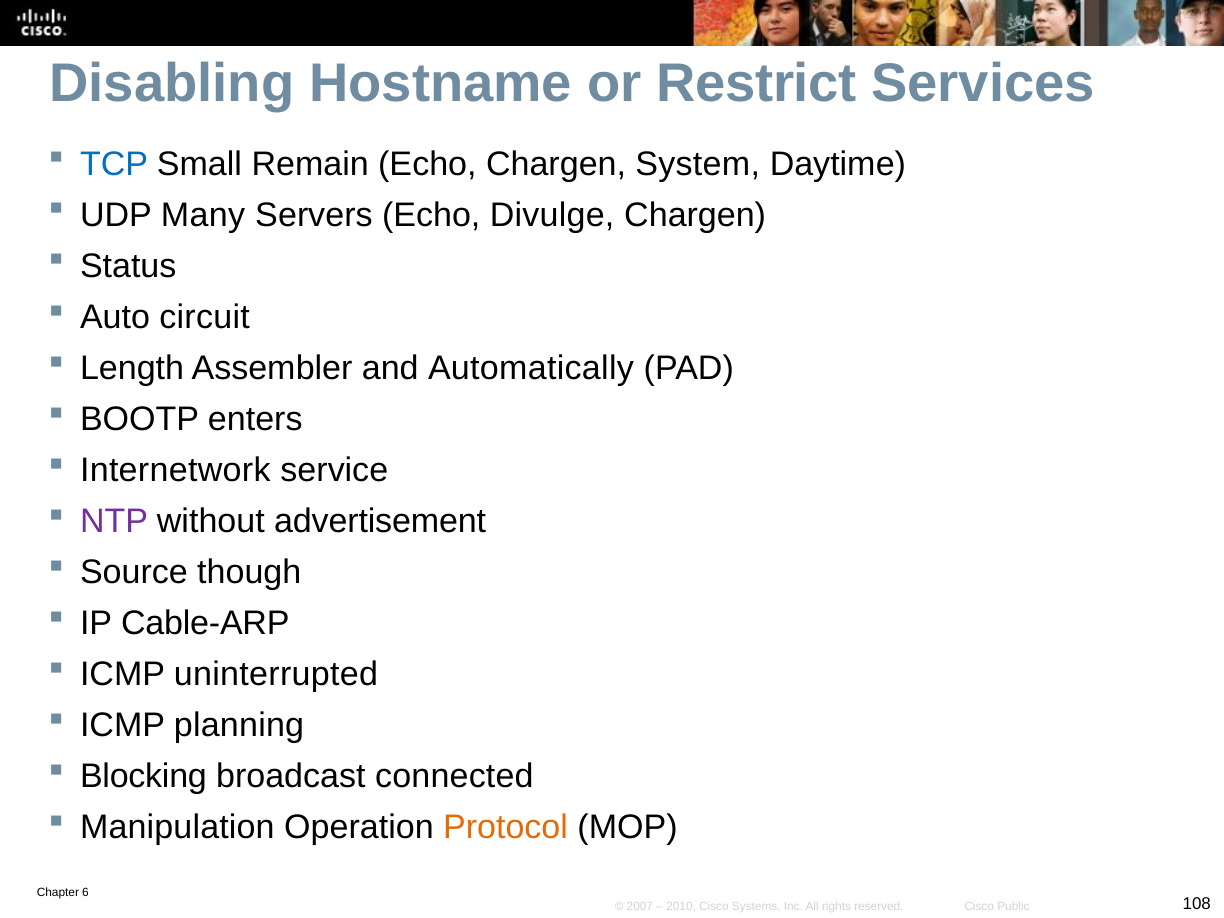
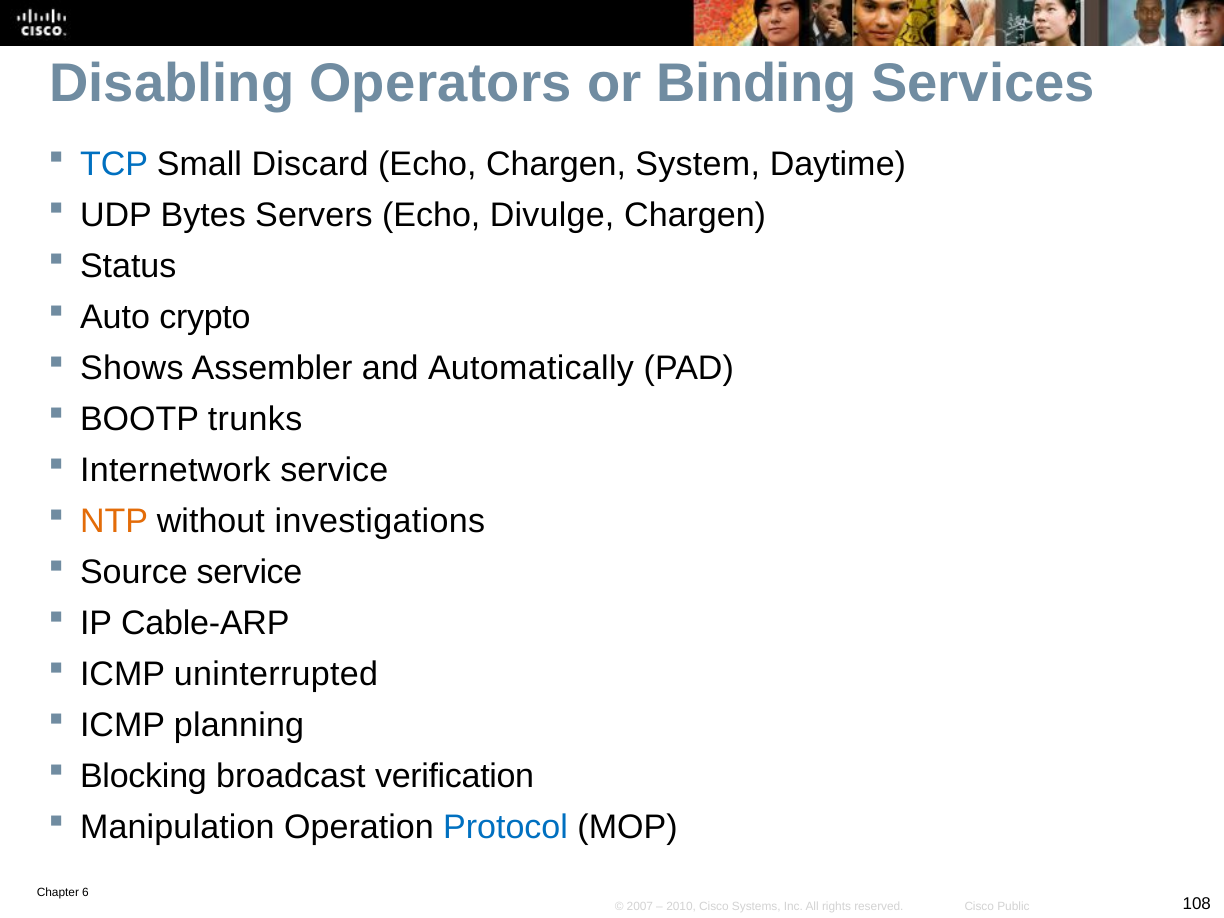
Hostname: Hostname -> Operators
Restrict: Restrict -> Binding
Remain: Remain -> Discard
Many: Many -> Bytes
circuit: circuit -> crypto
Length: Length -> Shows
enters: enters -> trunks
NTP colour: purple -> orange
advertisement: advertisement -> investigations
Source though: though -> service
connected: connected -> verification
Protocol colour: orange -> blue
